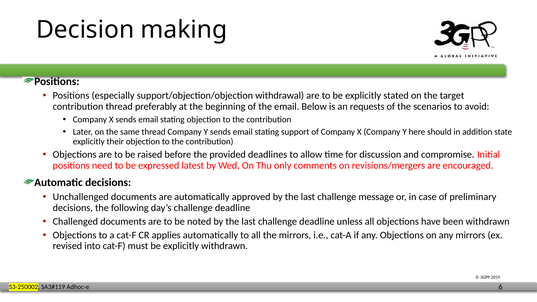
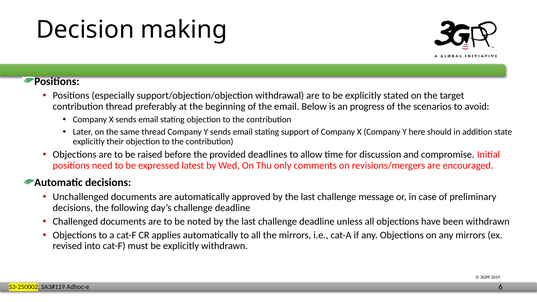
requests: requests -> progress
